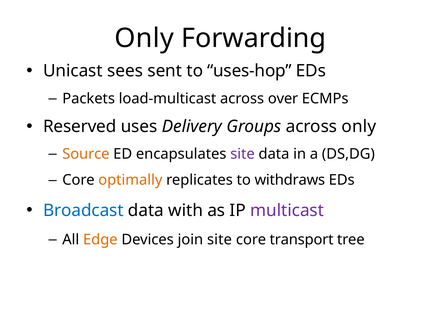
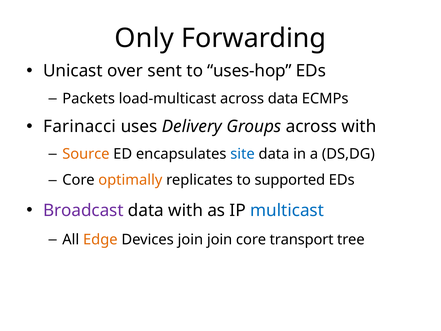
sees: sees -> over
across over: over -> data
Reserved: Reserved -> Farinacci
across only: only -> with
site at (242, 154) colour: purple -> blue
withdraws: withdraws -> supported
Broadcast colour: blue -> purple
multicast colour: purple -> blue
join site: site -> join
